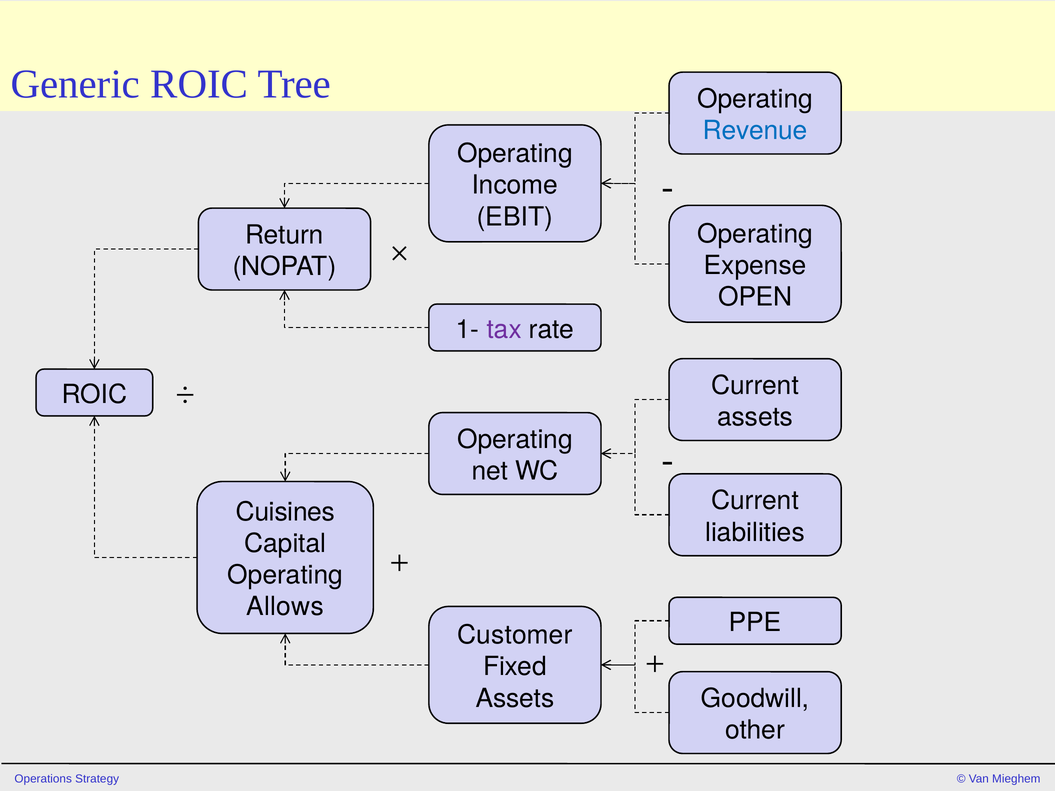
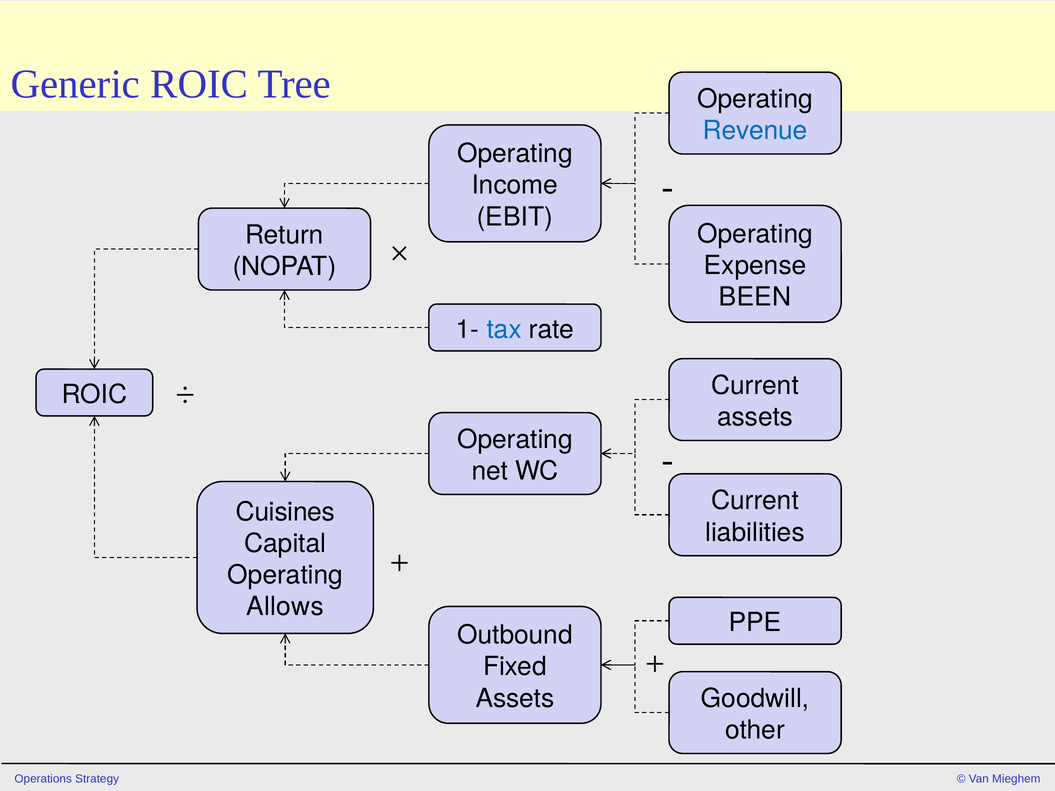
OPEN: OPEN -> BEEN
tax colour: purple -> blue
Customer: Customer -> Outbound
